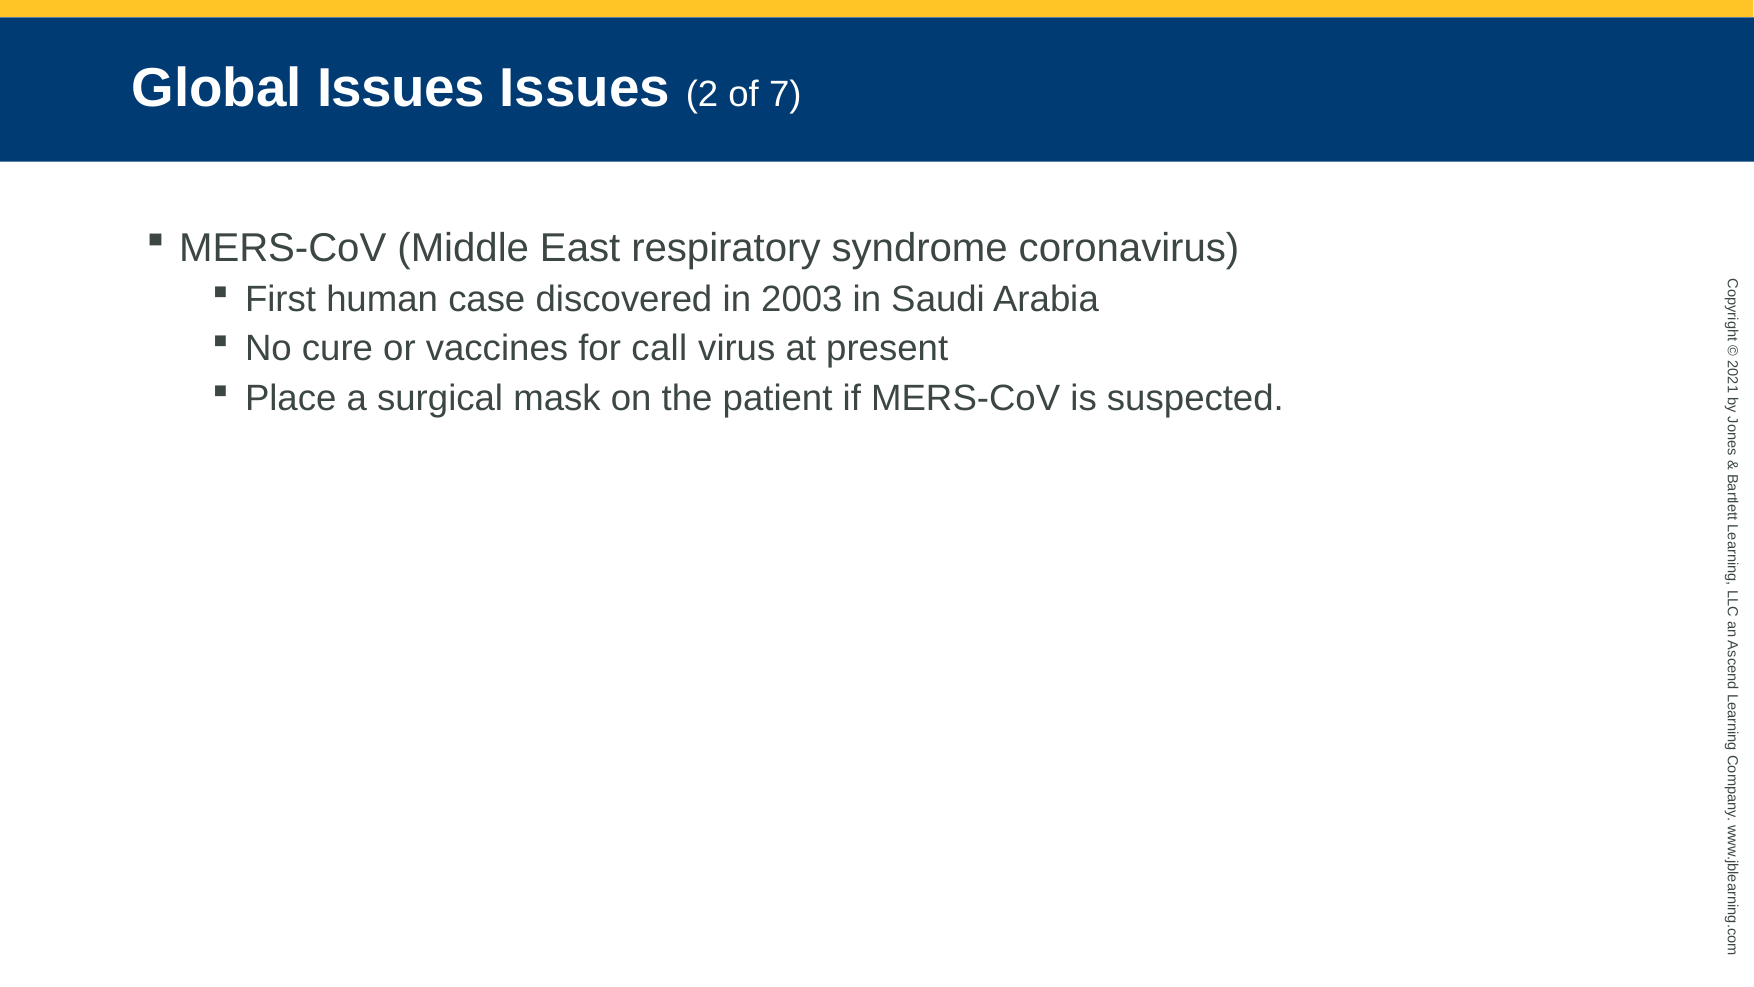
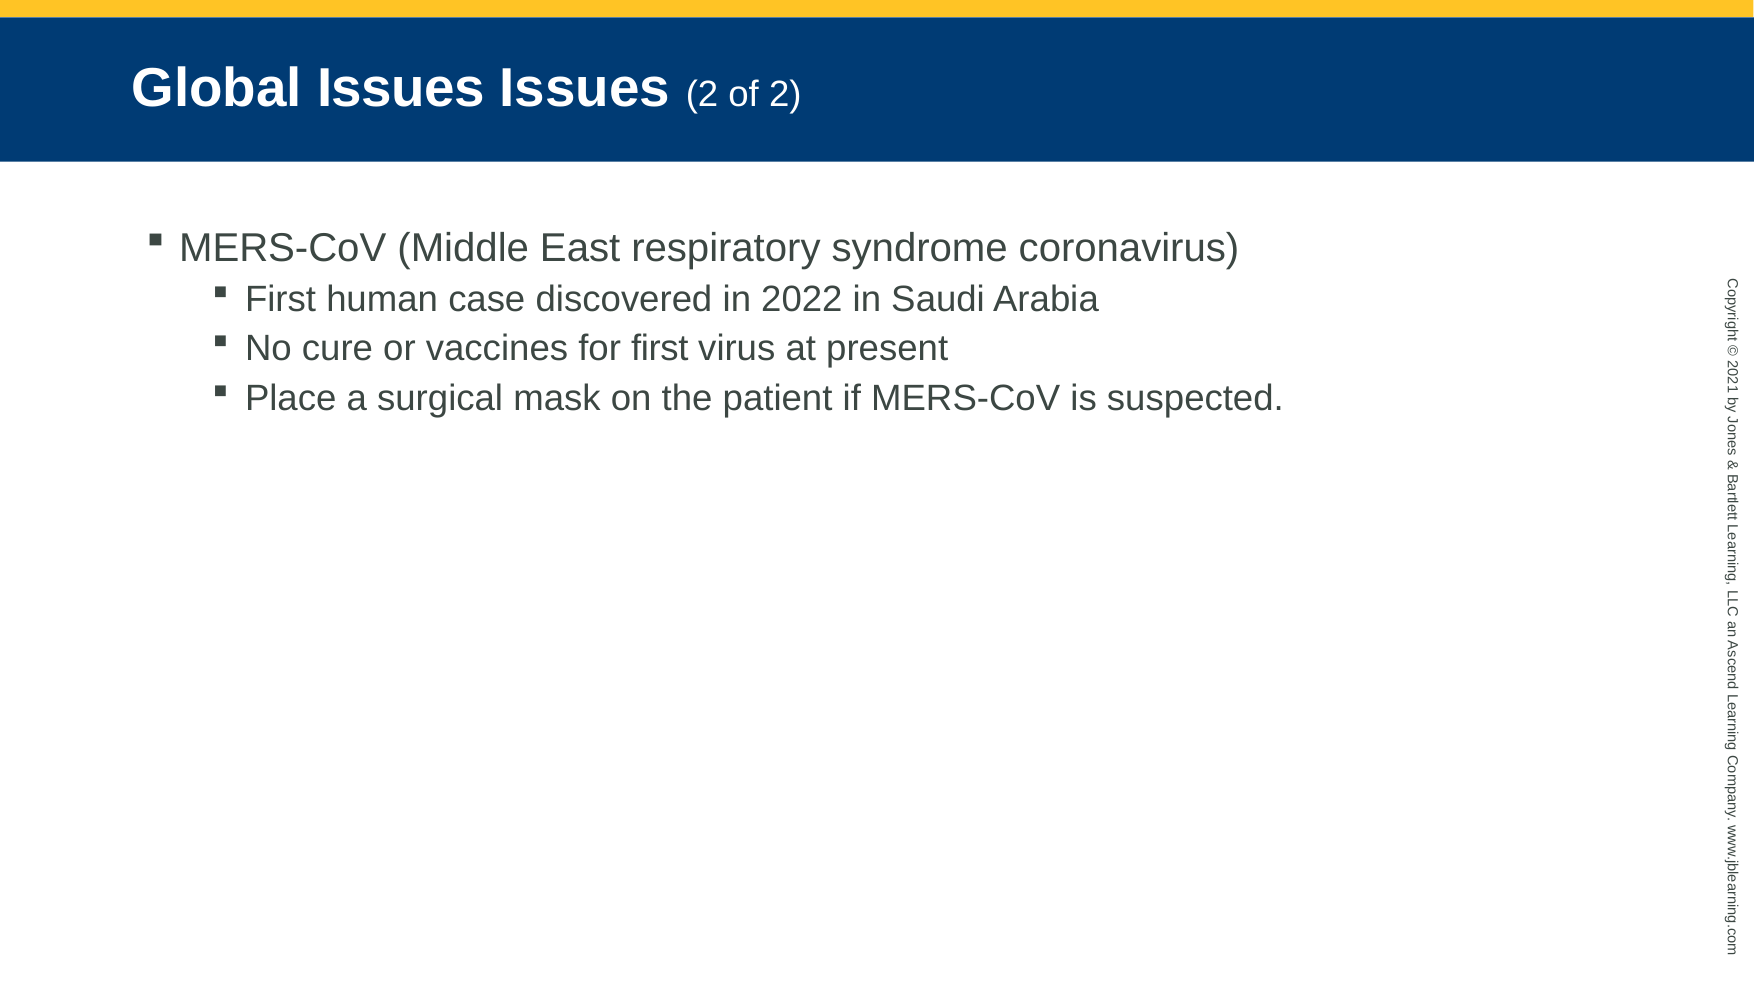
of 7: 7 -> 2
2003: 2003 -> 2022
for call: call -> first
